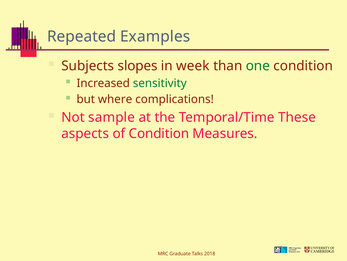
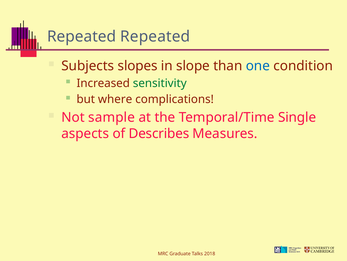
Repeated Examples: Examples -> Repeated
week: week -> slope
one colour: green -> blue
These: These -> Single
of Condition: Condition -> Describes
